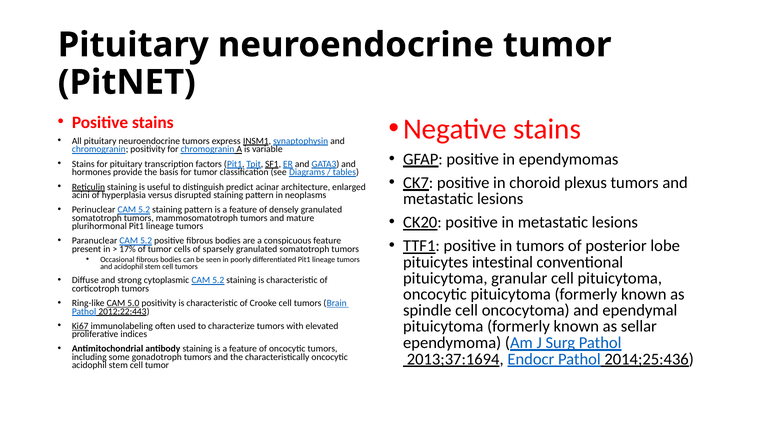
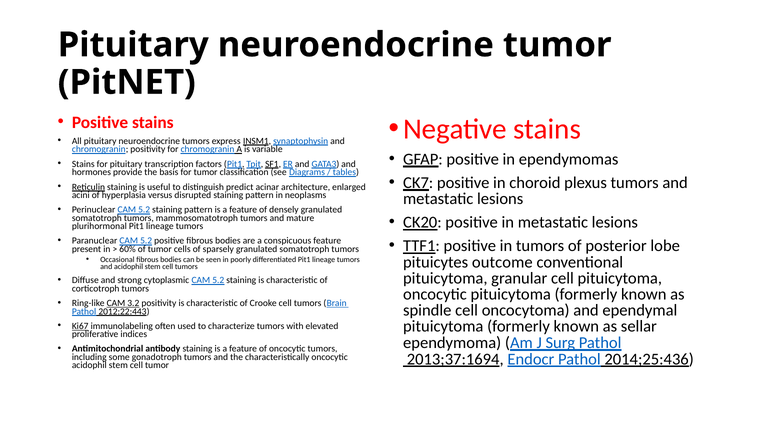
17%: 17% -> 60%
intestinal: intestinal -> outcome
5.0: 5.0 -> 3.2
